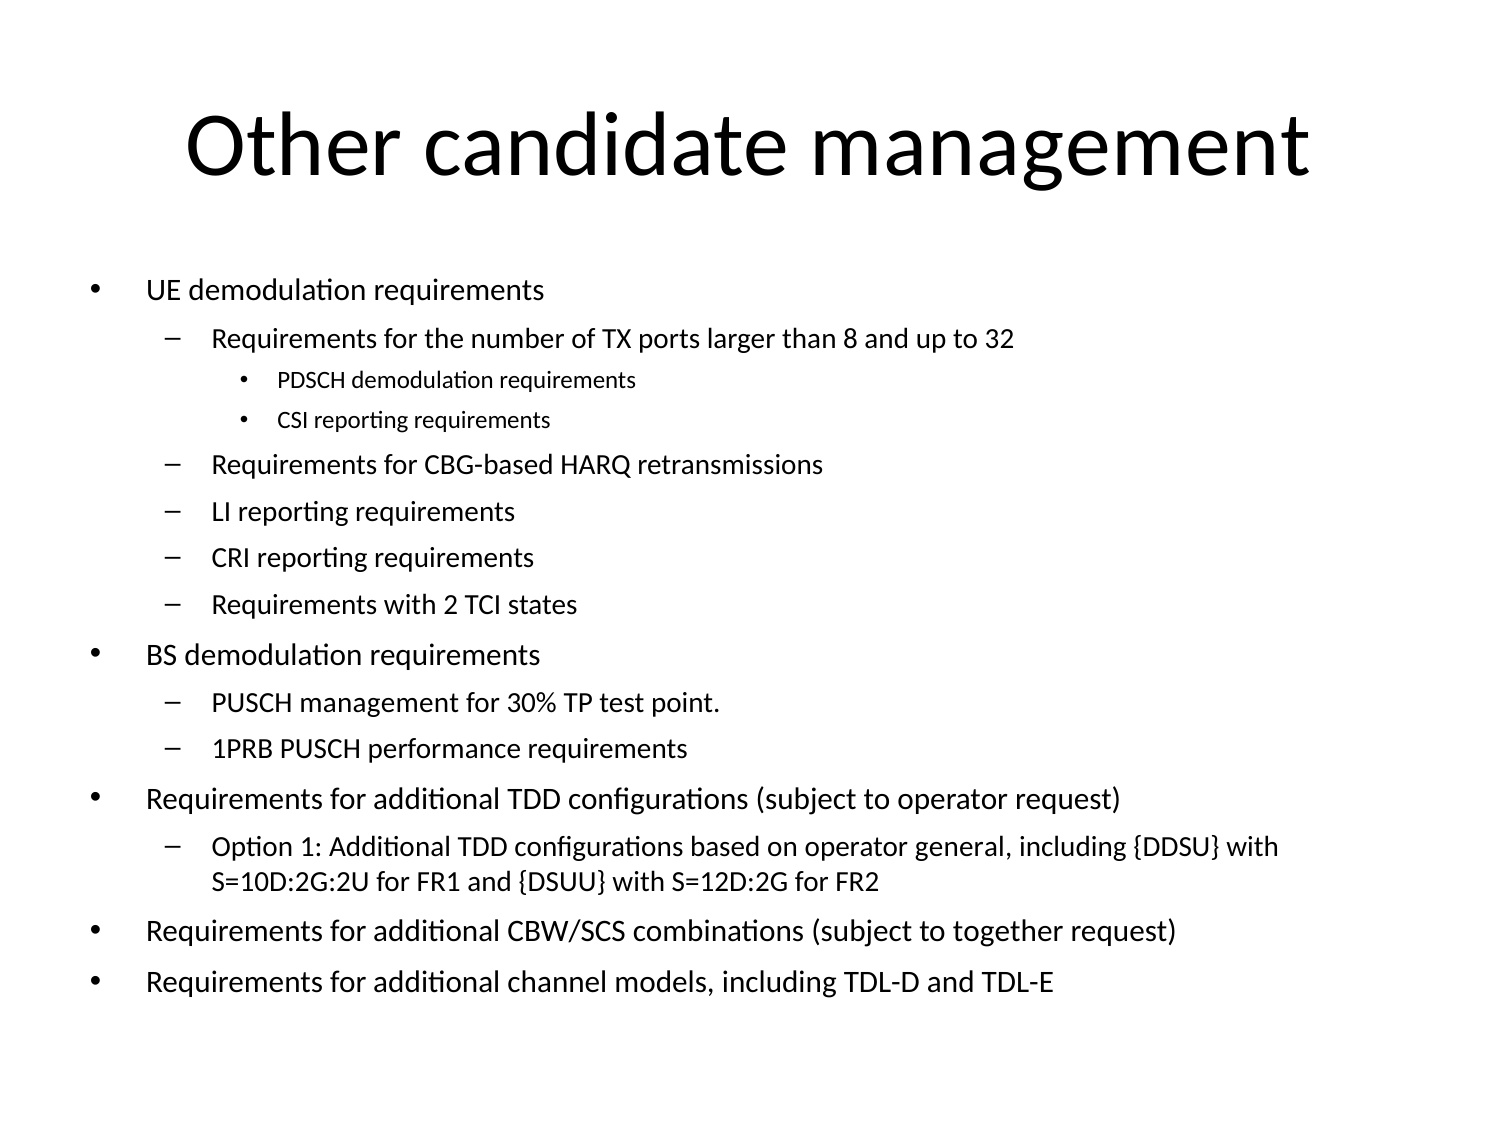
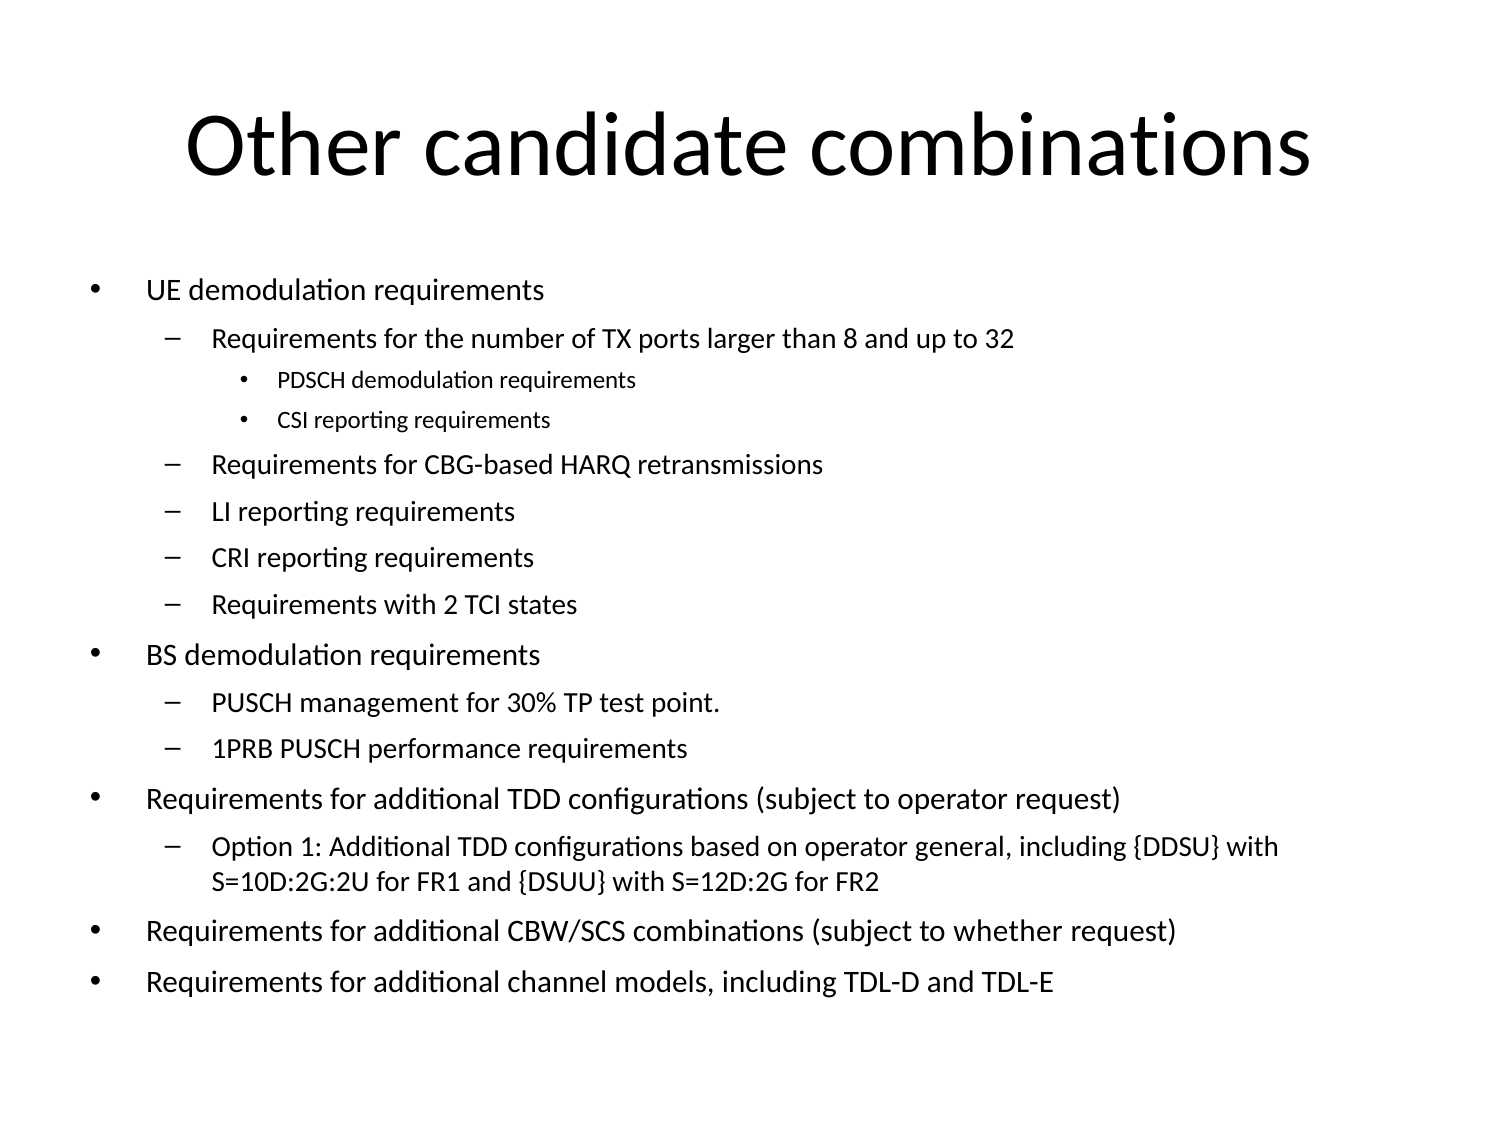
candidate management: management -> combinations
together: together -> whether
